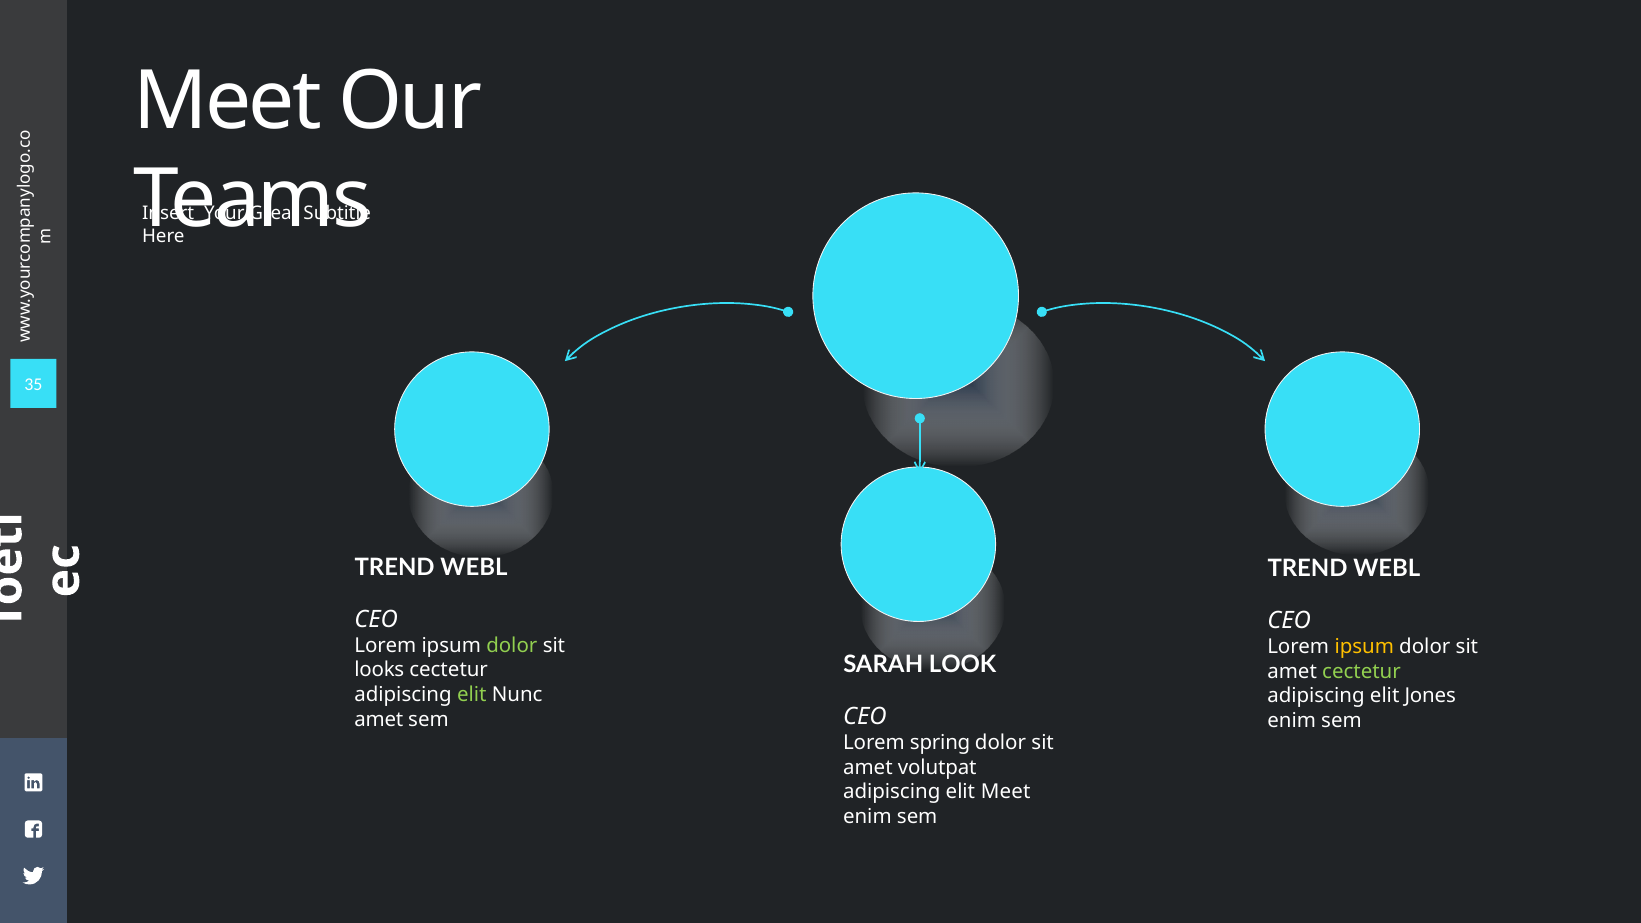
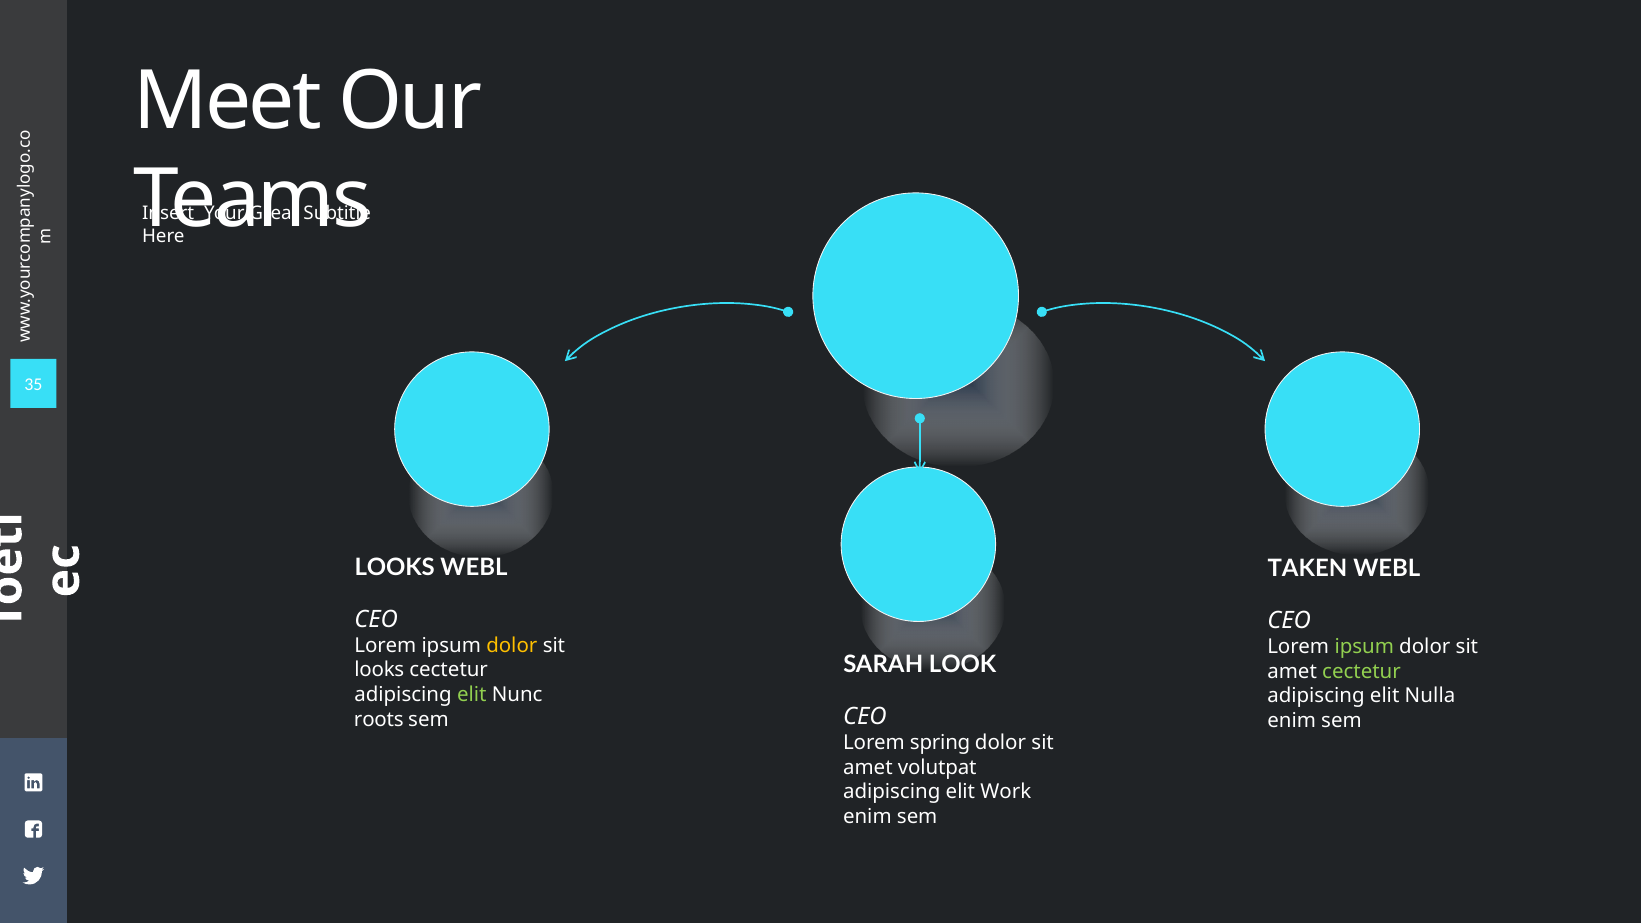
TREND at (395, 567): TREND -> LOOKS
TREND at (1308, 569): TREND -> TAKEN
dolor at (512, 645) colour: light green -> yellow
ipsum at (1364, 647) colour: yellow -> light green
Jones: Jones -> Nulla
amet at (379, 719): amet -> roots
elit Meet: Meet -> Work
